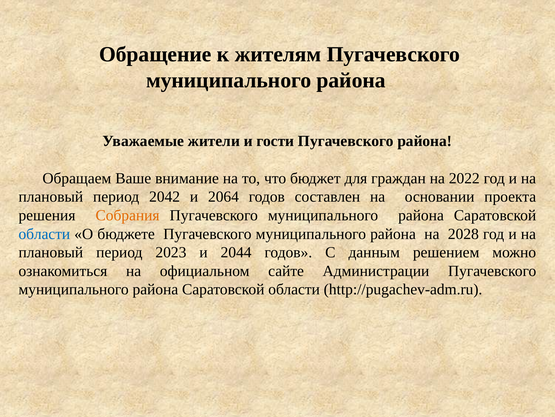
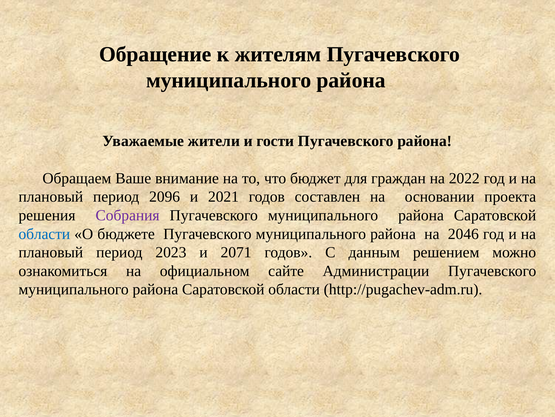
2042: 2042 -> 2096
2064: 2064 -> 2021
Собрания colour: orange -> purple
2028: 2028 -> 2046
2044: 2044 -> 2071
